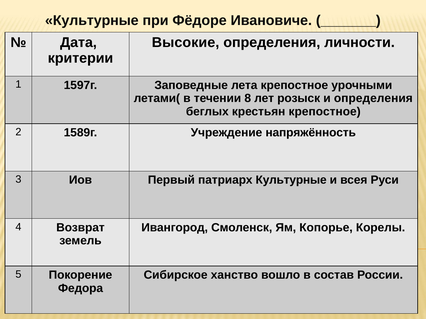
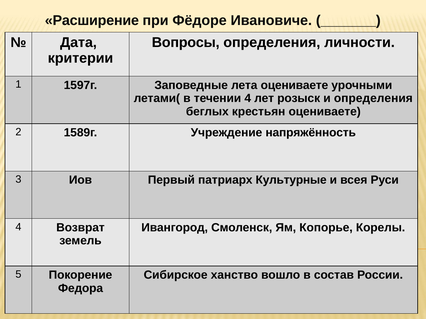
Культурные at (92, 20): Культурные -> Расширение
Высокие: Высокие -> Вопросы
лета крепостное: крепостное -> оцениваете
течении 8: 8 -> 4
крестьян крепостное: крепостное -> оцениваете
